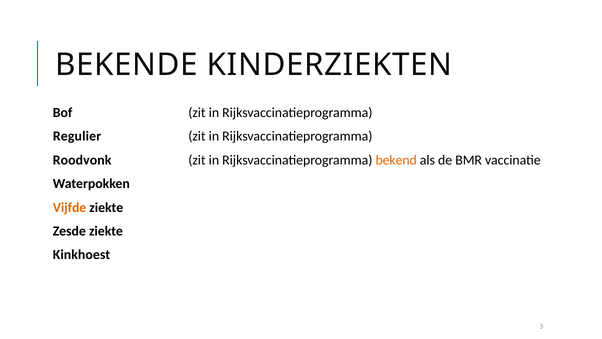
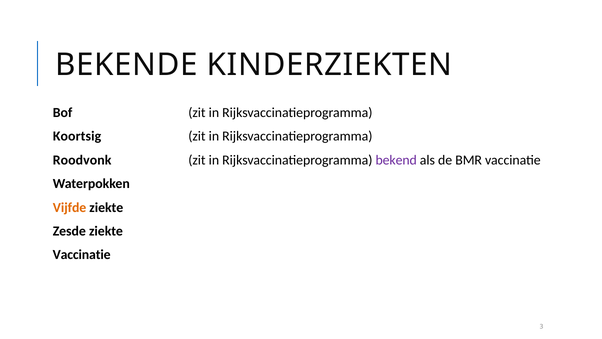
Regulier: Regulier -> Koortsig
bekend colour: orange -> purple
Kinkhoest at (82, 255): Kinkhoest -> Vaccinatie
